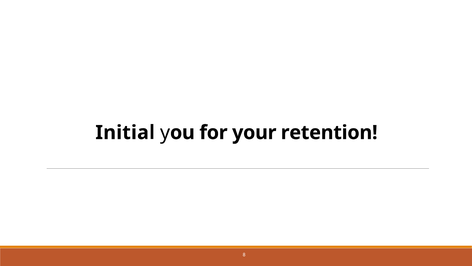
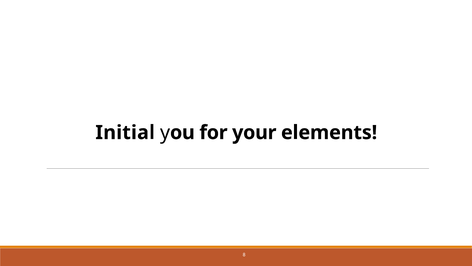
retention: retention -> elements
